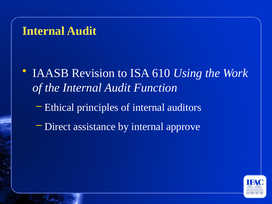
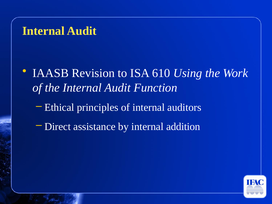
approve: approve -> addition
